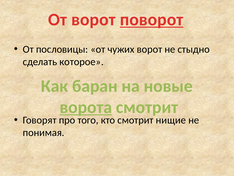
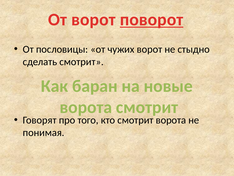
сделать которое: которое -> смотрит
ворота at (86, 107) underline: present -> none
смотрит нищие: нищие -> ворота
